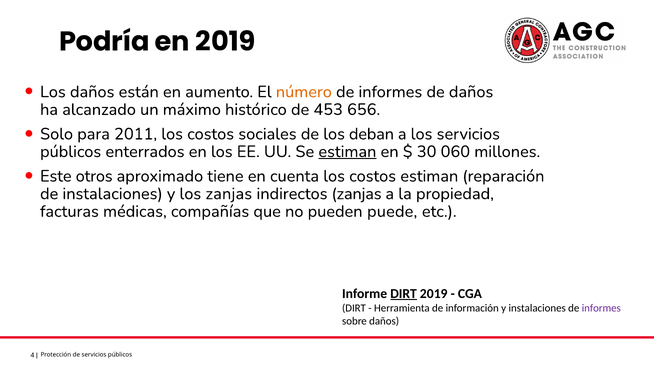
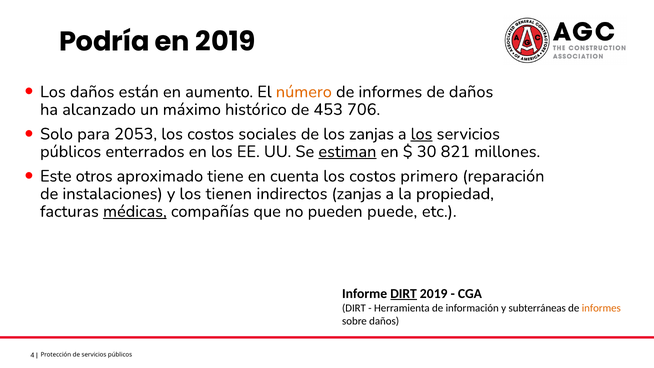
656: 656 -> 706
2011: 2011 -> 2053
los deban: deban -> zanjas
los at (422, 134) underline: none -> present
060: 060 -> 821
costos estiman: estiman -> primero
los zanjas: zanjas -> tienen
médicas underline: none -> present
y instalaciones: instalaciones -> subterráneas
informes at (601, 308) colour: purple -> orange
